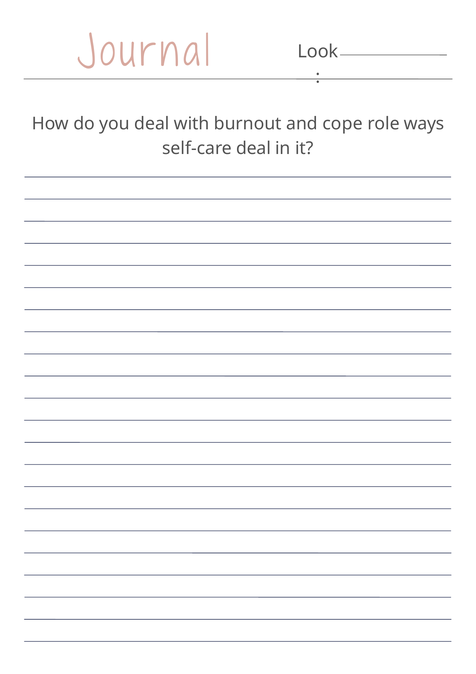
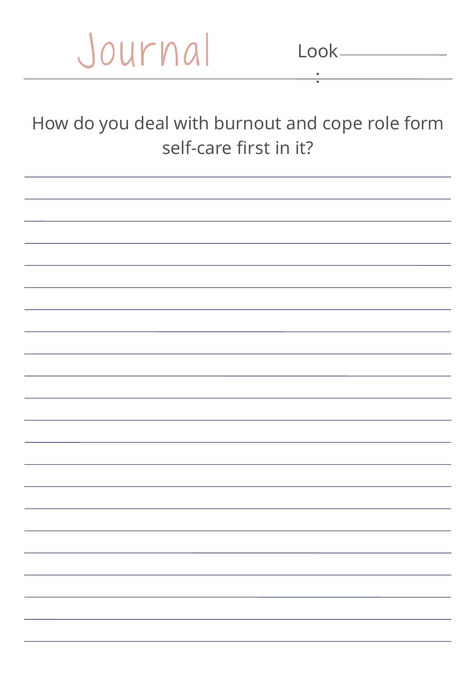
ways: ways -> form
self-care deal: deal -> first
